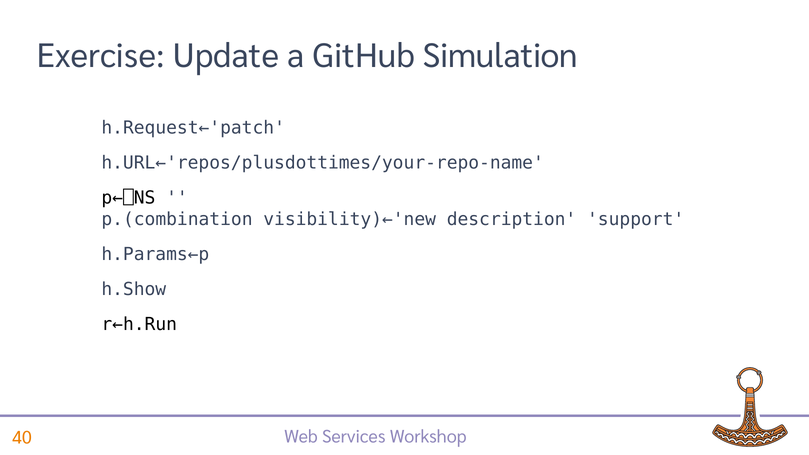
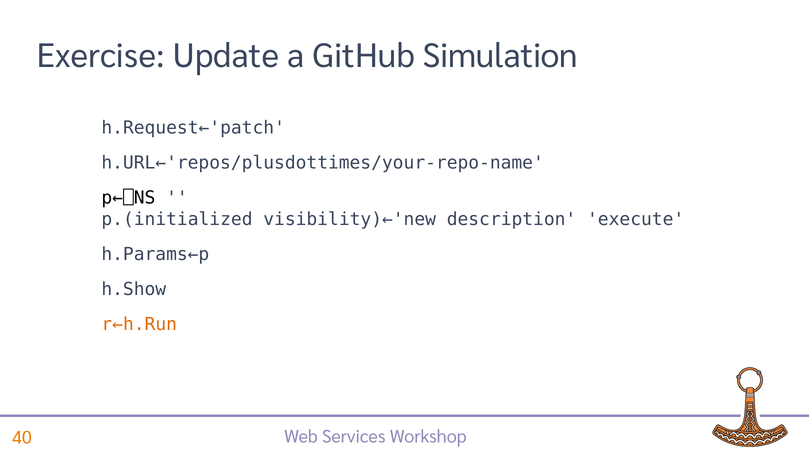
p.(combination: p.(combination -> p.(initialized
support: support -> execute
r←h.Run colour: black -> orange
